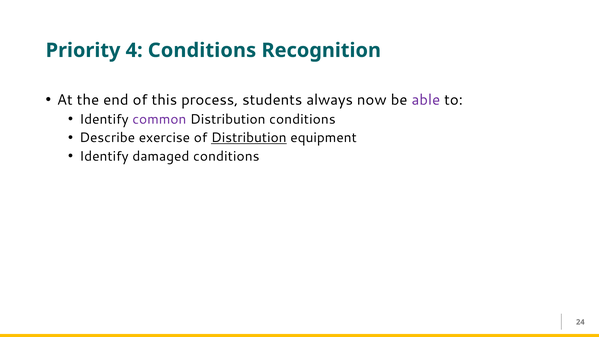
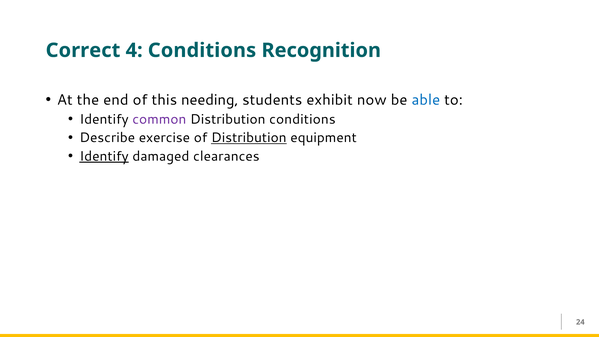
Priority: Priority -> Correct
process: process -> needing
always: always -> exhibit
able colour: purple -> blue
Identify at (104, 156) underline: none -> present
damaged conditions: conditions -> clearances
